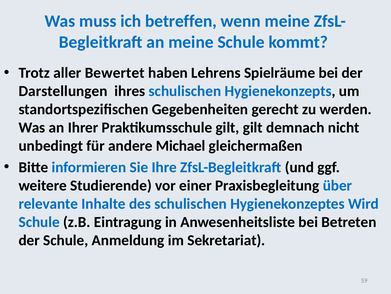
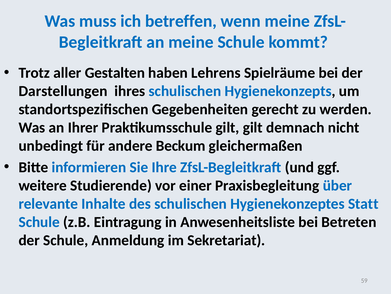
Bewertet: Bewertet -> Gestalten
Michael: Michael -> Beckum
Wird: Wird -> Statt
